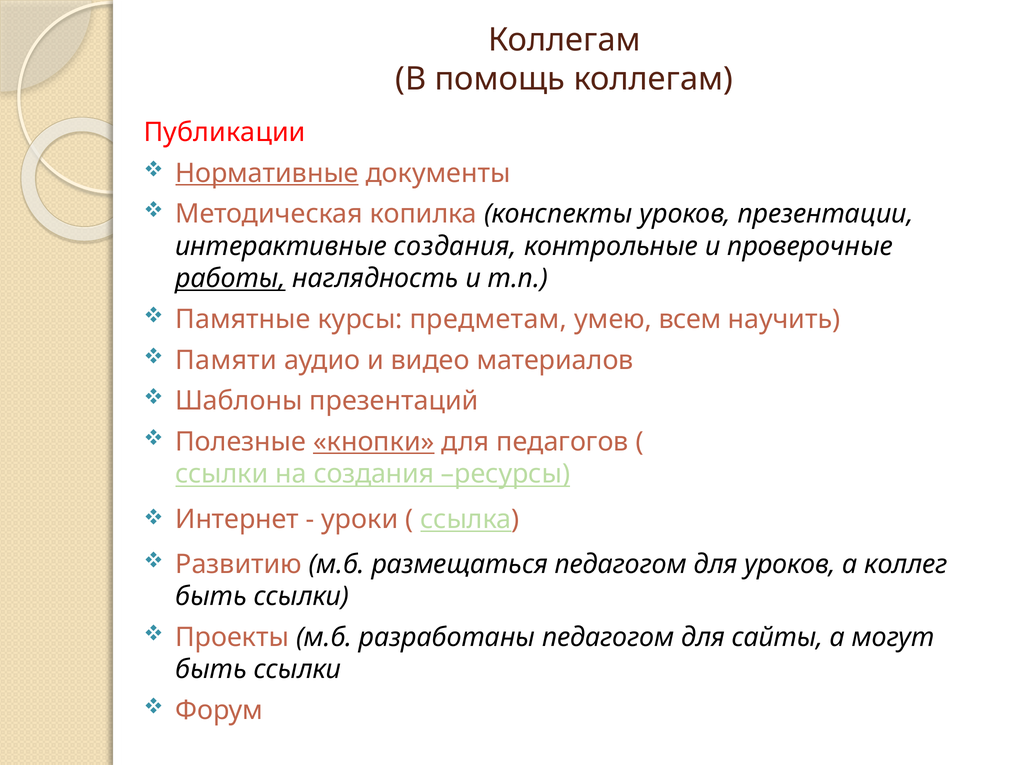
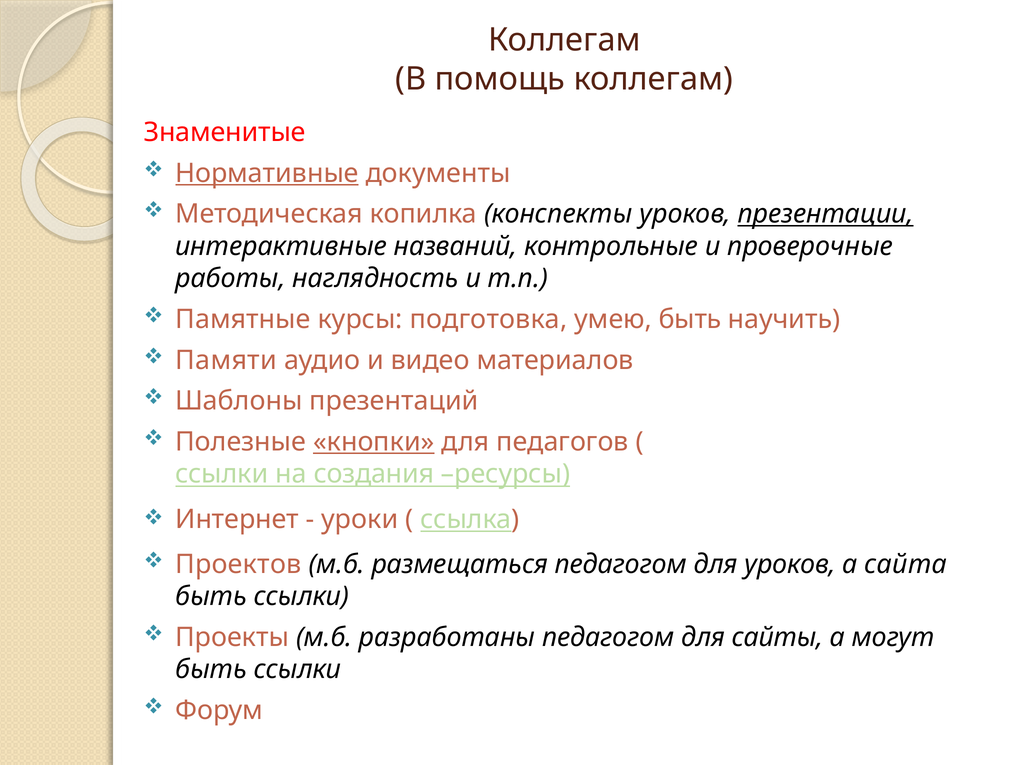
Публикации: Публикации -> Знаменитые
презентации underline: none -> present
интерактивные создания: создания -> названий
работы underline: present -> none
предметам: предметам -> подготовка
умею всем: всем -> быть
Развитию: Развитию -> Проектов
коллег: коллег -> сайта
